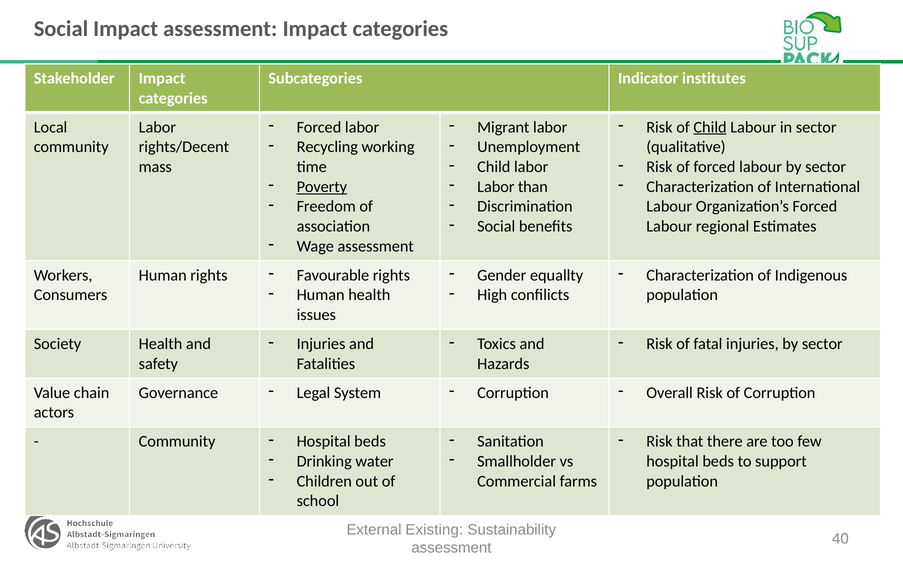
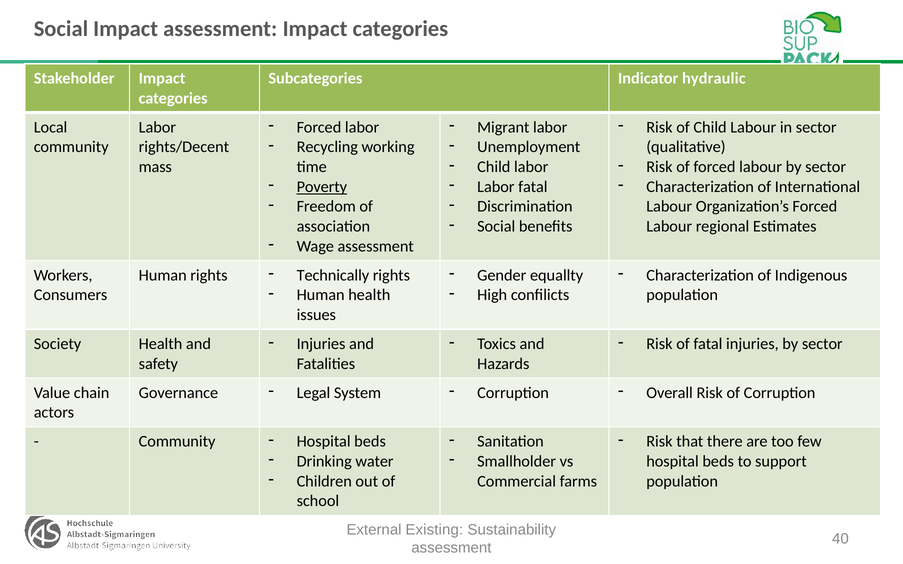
institutes: institutes -> hydraulic
Child at (710, 127) underline: present -> none
Labor than: than -> fatal
Favourable: Favourable -> Technically
